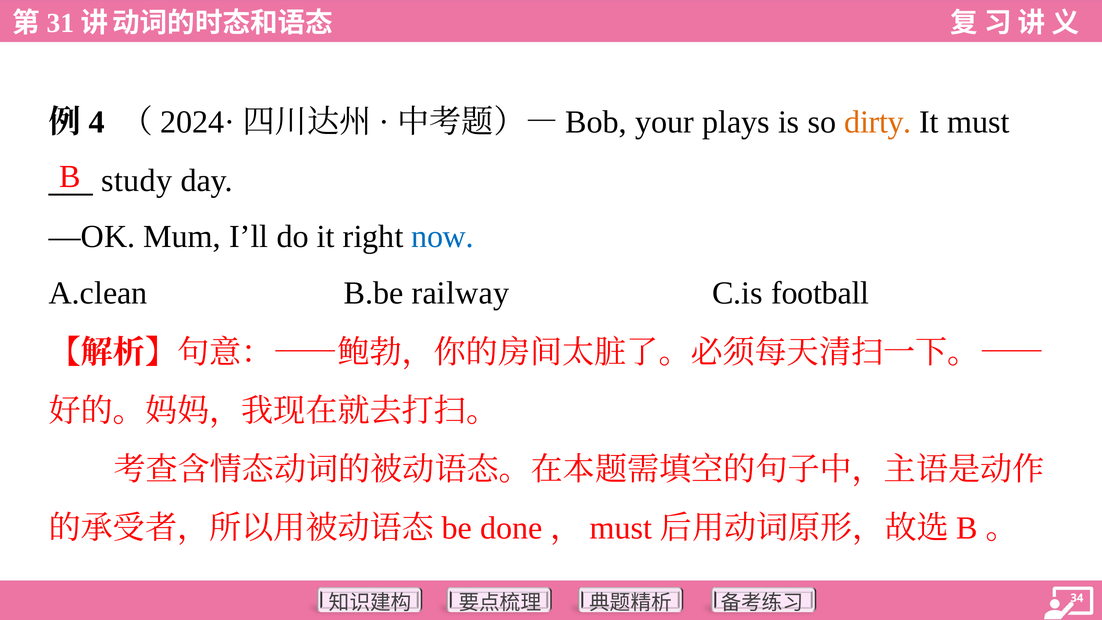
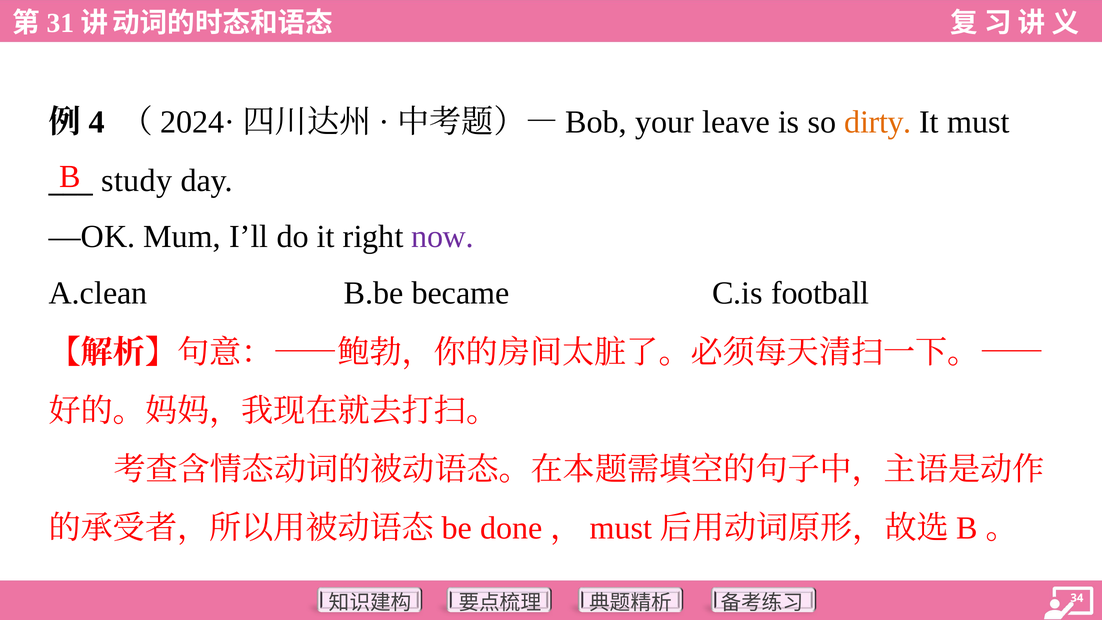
plays: plays -> leave
now colour: blue -> purple
railway: railway -> became
